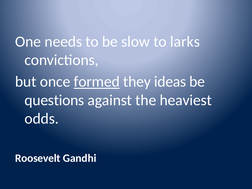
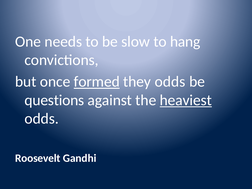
larks: larks -> hang
they ideas: ideas -> odds
heaviest underline: none -> present
